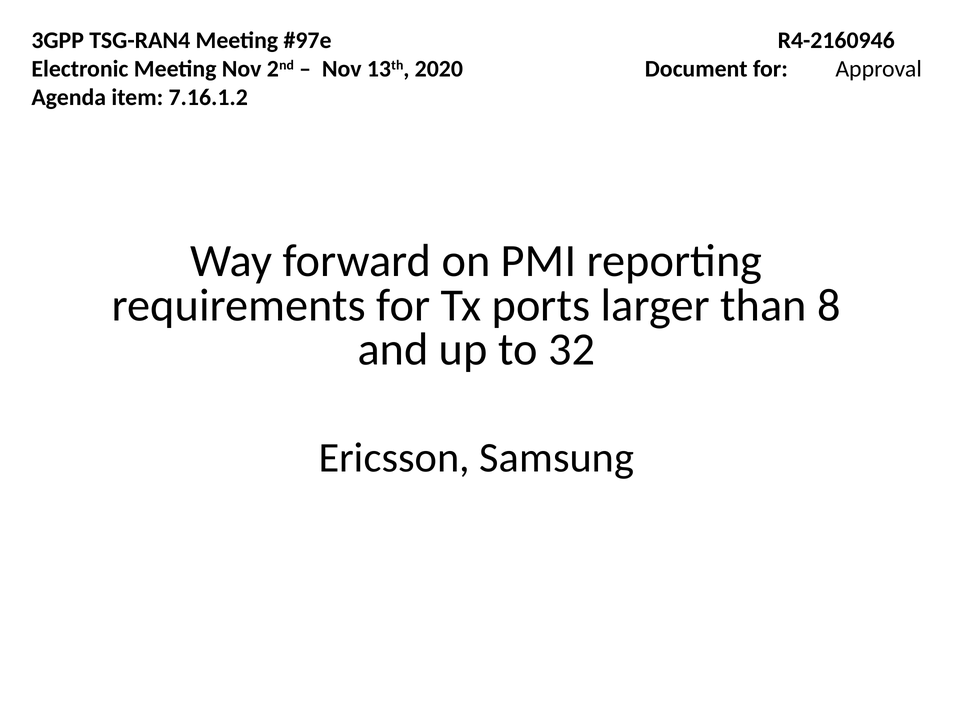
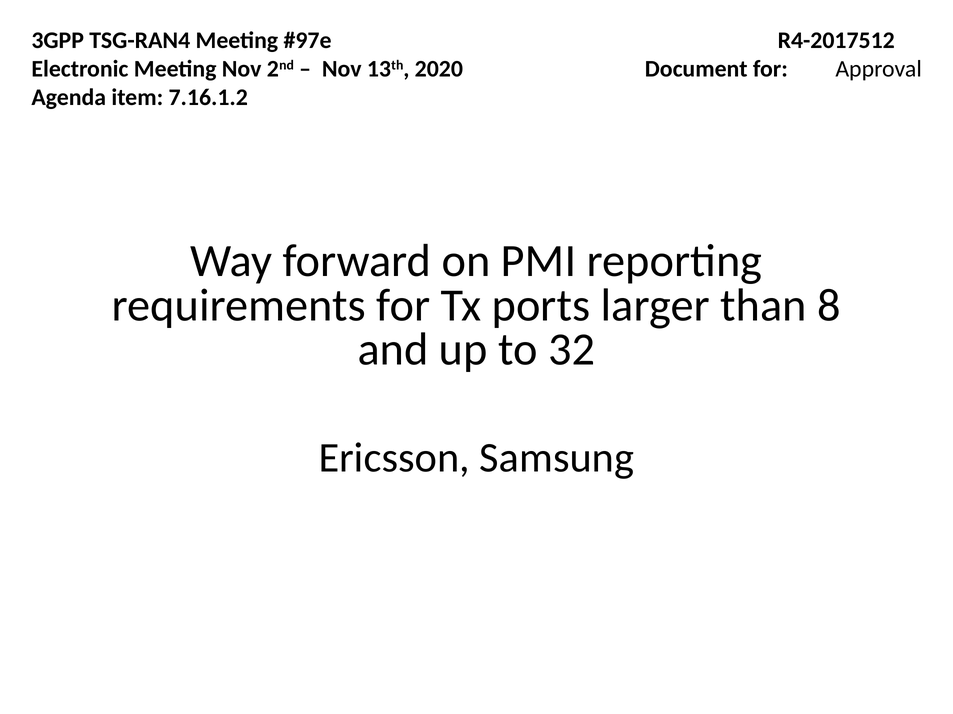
R4-2160946: R4-2160946 -> R4-2017512
